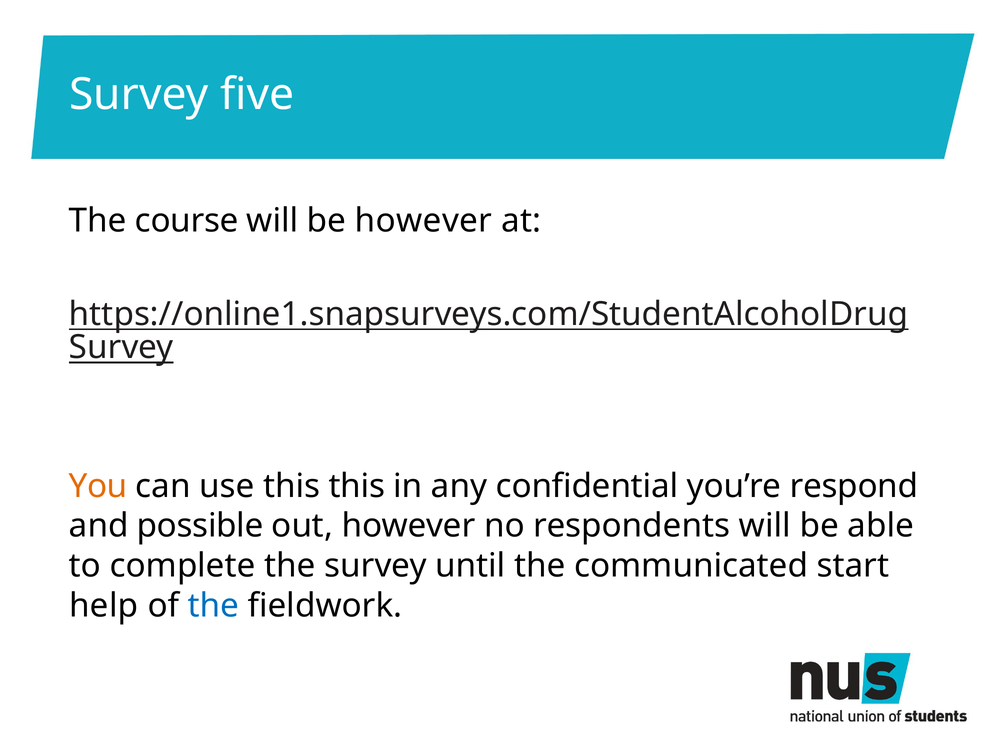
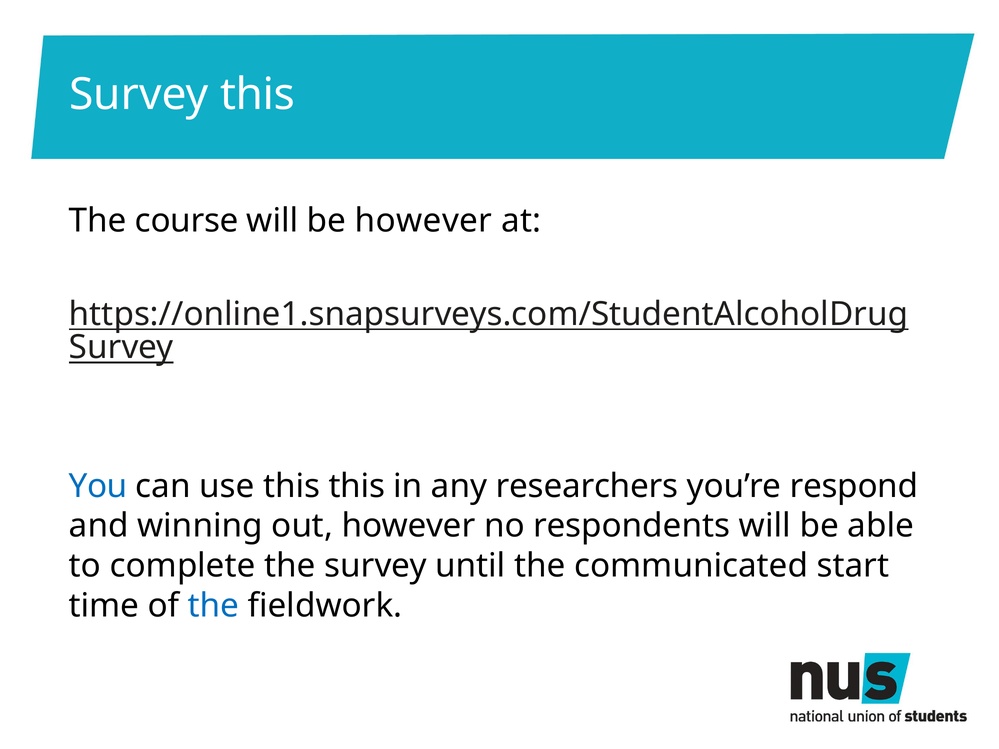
Survey five: five -> this
You colour: orange -> blue
confidential: confidential -> researchers
possible: possible -> winning
help: help -> time
